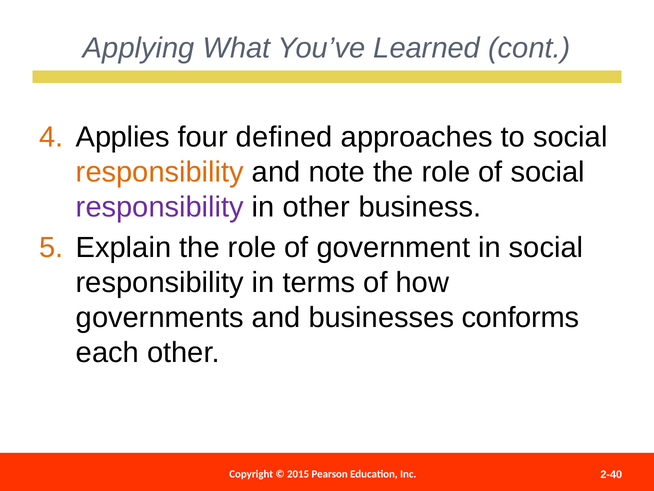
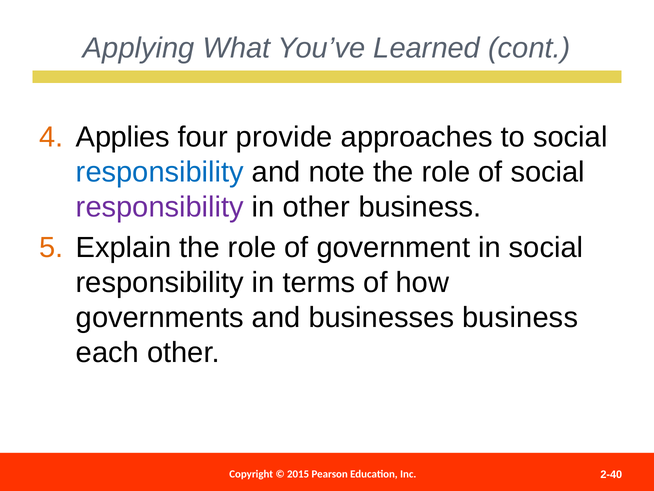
defined: defined -> provide
responsibility at (160, 172) colour: orange -> blue
businesses conforms: conforms -> business
